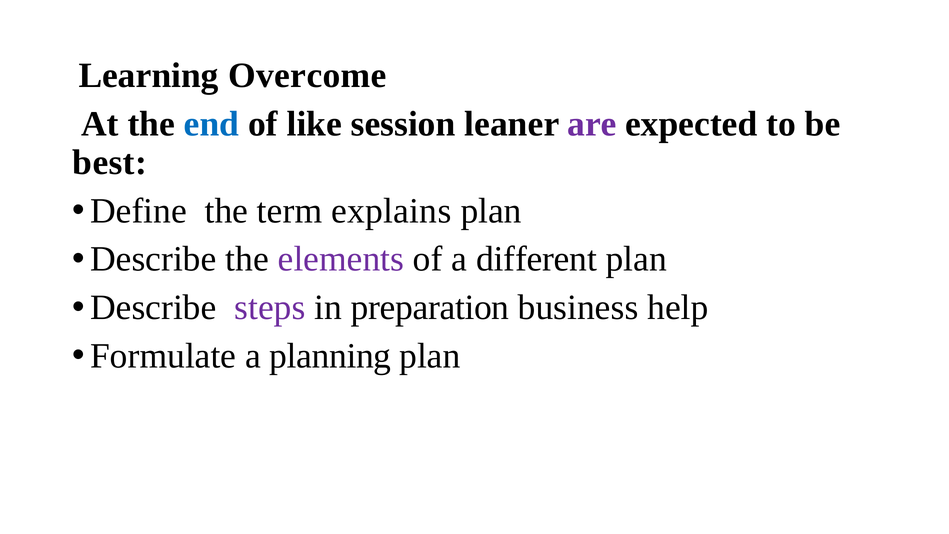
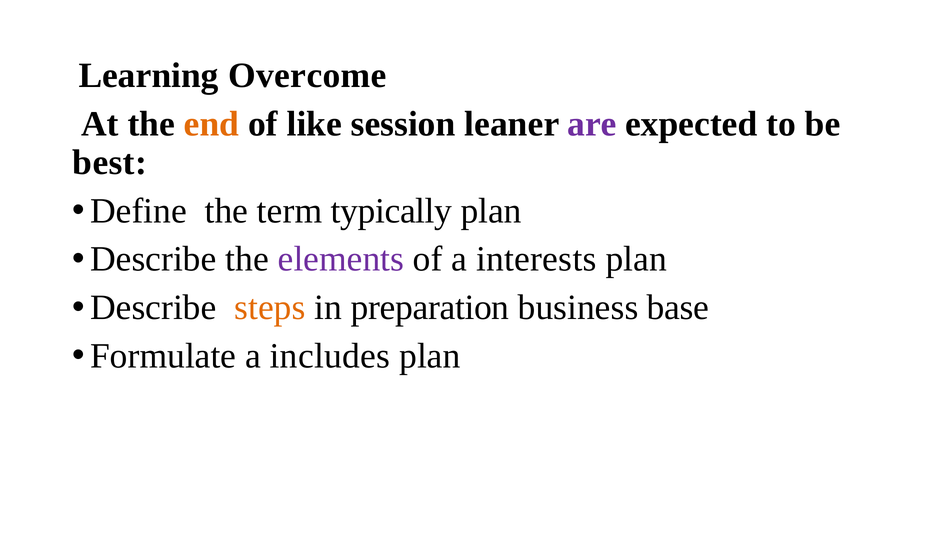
end colour: blue -> orange
explains: explains -> typically
different: different -> interests
steps colour: purple -> orange
help: help -> base
planning: planning -> includes
